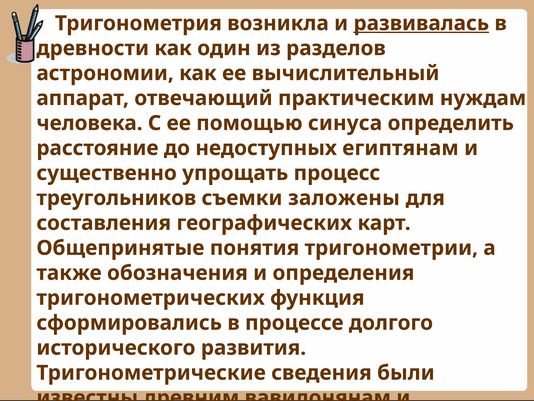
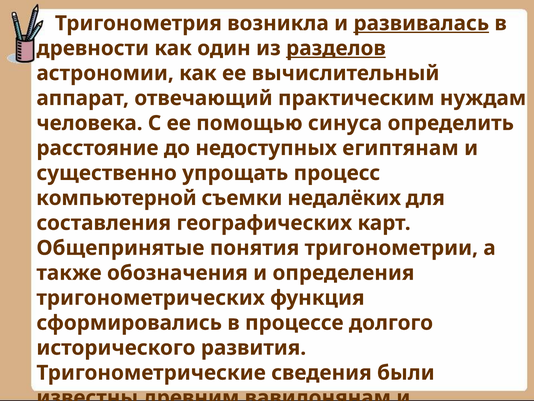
разделов underline: none -> present
треугольников: треугольников -> компьютерной
съемки заложены: заложены -> недалёких
